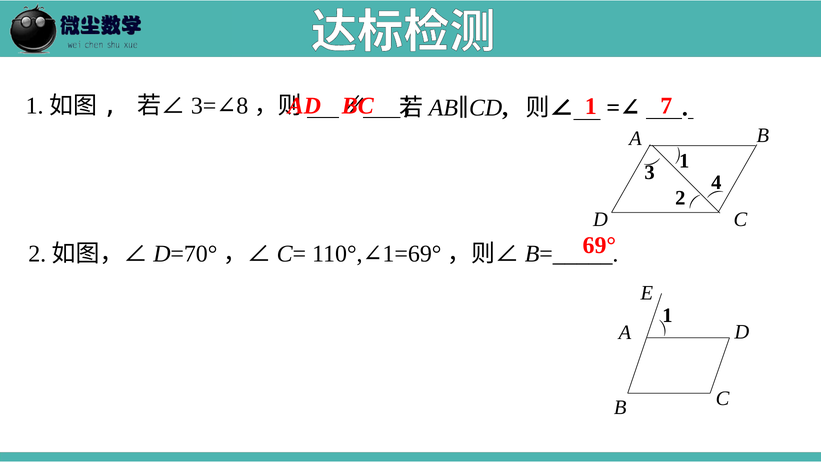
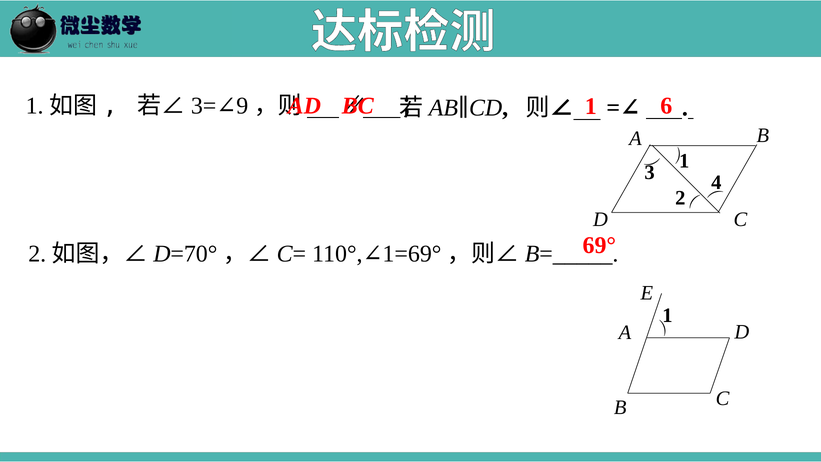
8: 8 -> 9
7: 7 -> 6
